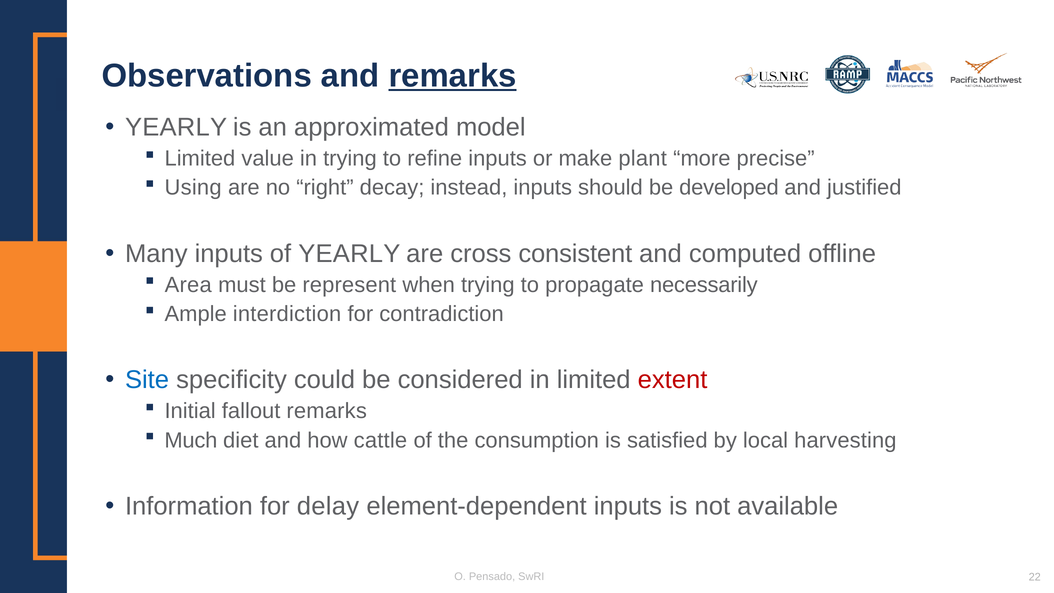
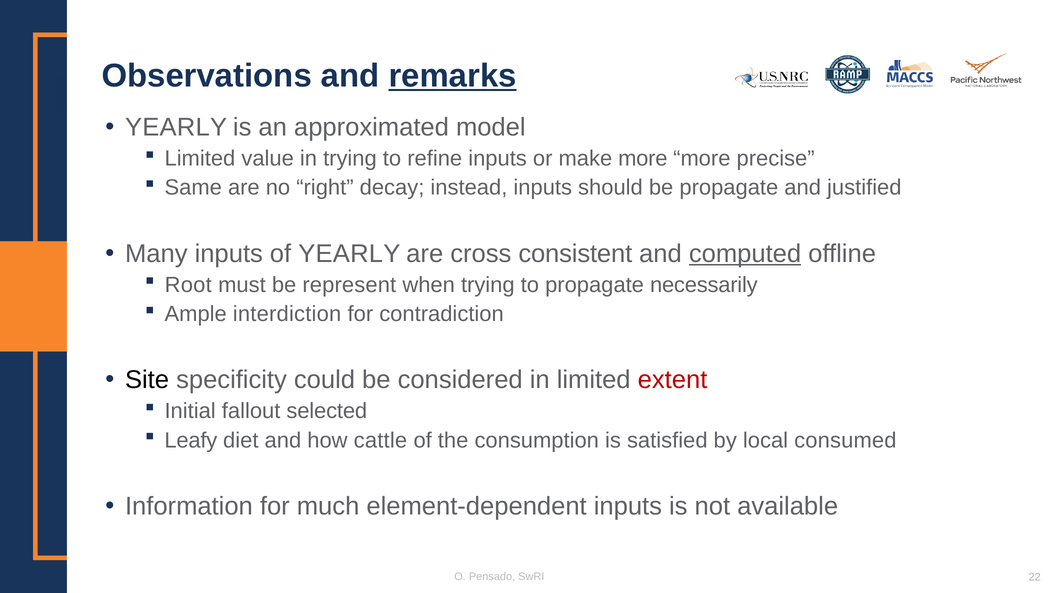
make plant: plant -> more
Using: Using -> Same
be developed: developed -> propagate
computed underline: none -> present
Area: Area -> Root
Site colour: blue -> black
fallout remarks: remarks -> selected
Much: Much -> Leafy
harvesting: harvesting -> consumed
delay: delay -> much
